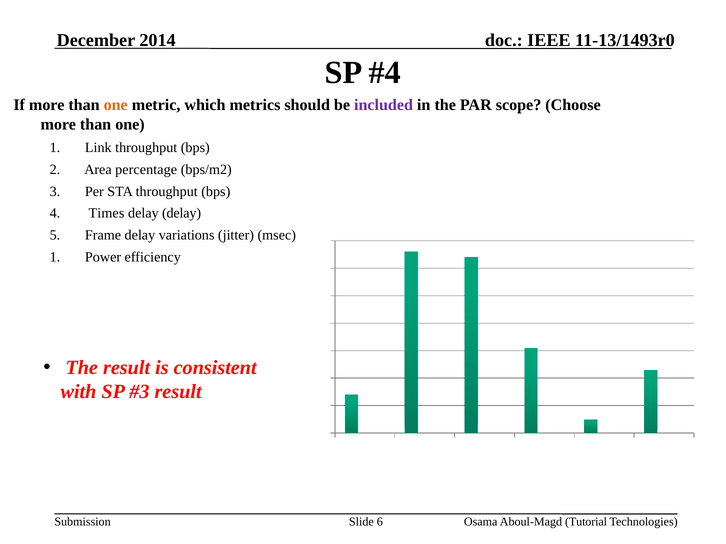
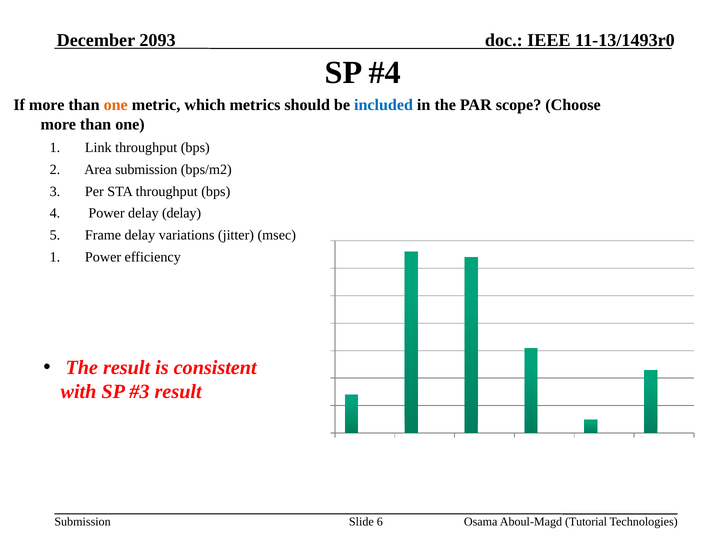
2014: 2014 -> 2093
included colour: purple -> blue
Area percentage: percentage -> submission
4 Times: Times -> Power
